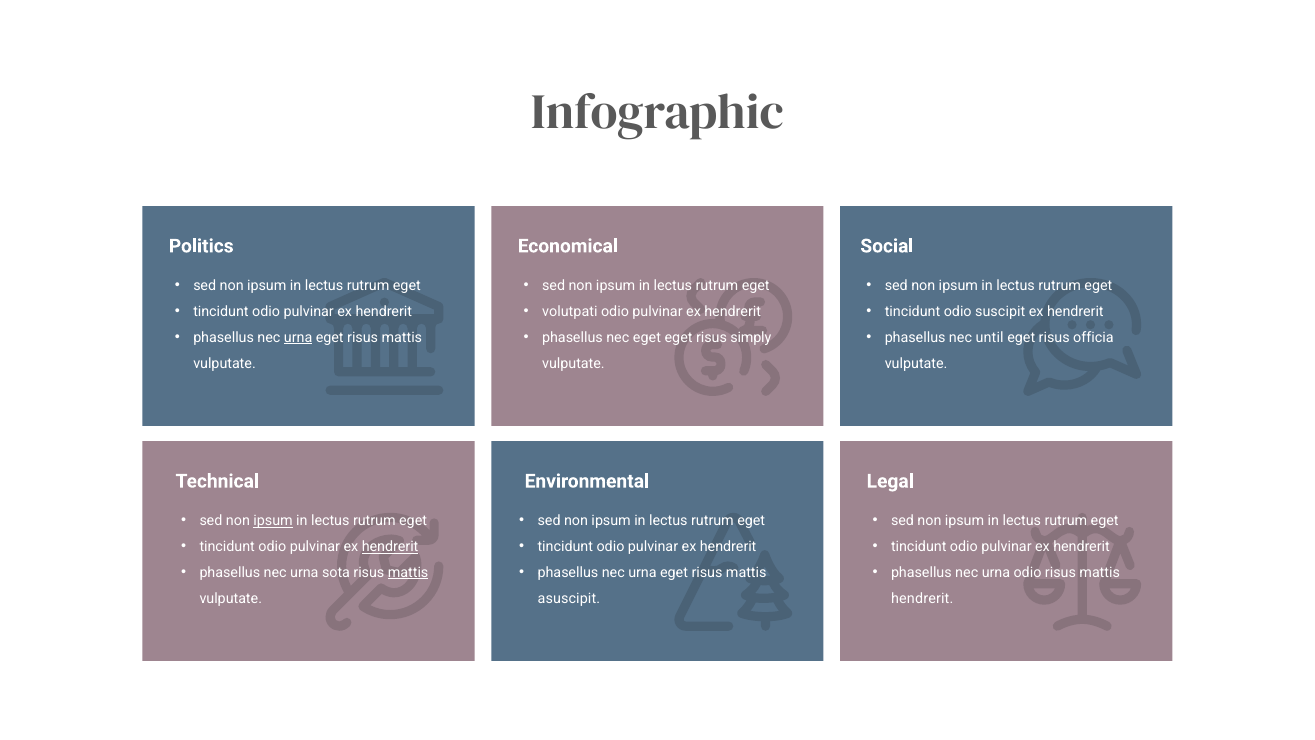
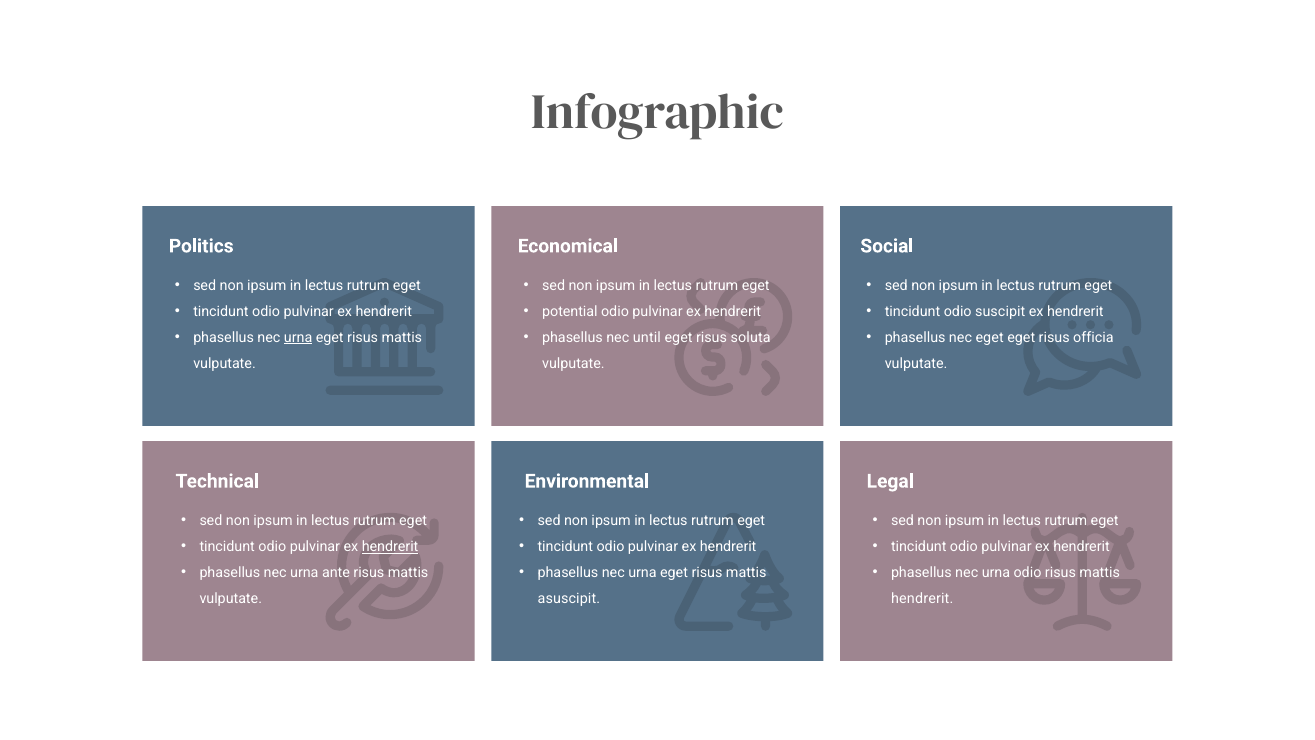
volutpati: volutpati -> potential
nec eget: eget -> until
simply: simply -> soluta
nec until: until -> eget
ipsum at (273, 521) underline: present -> none
sota: sota -> ante
mattis at (408, 572) underline: present -> none
